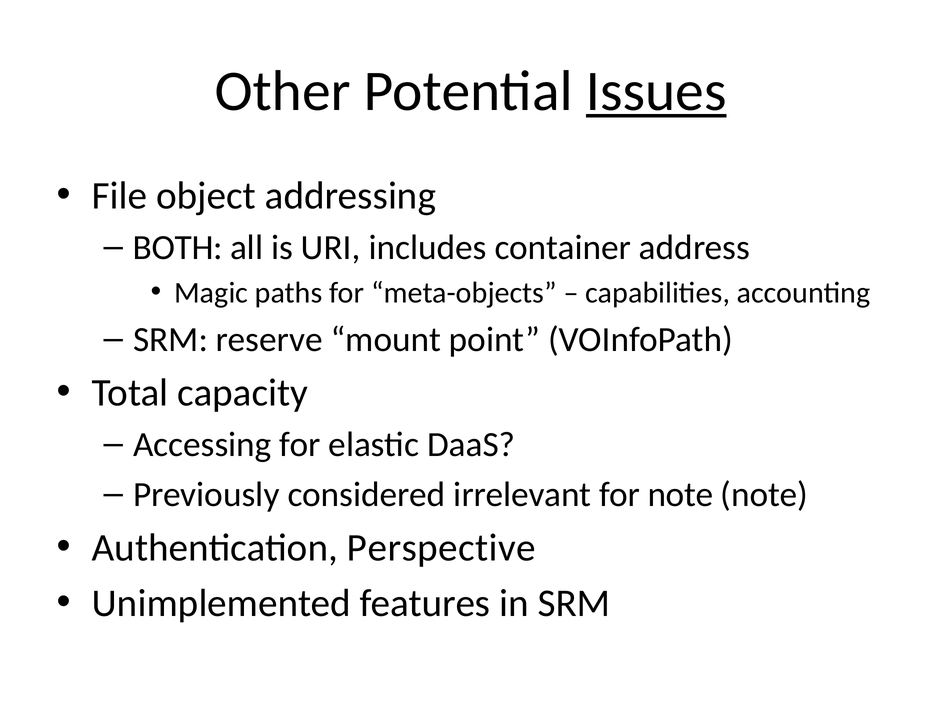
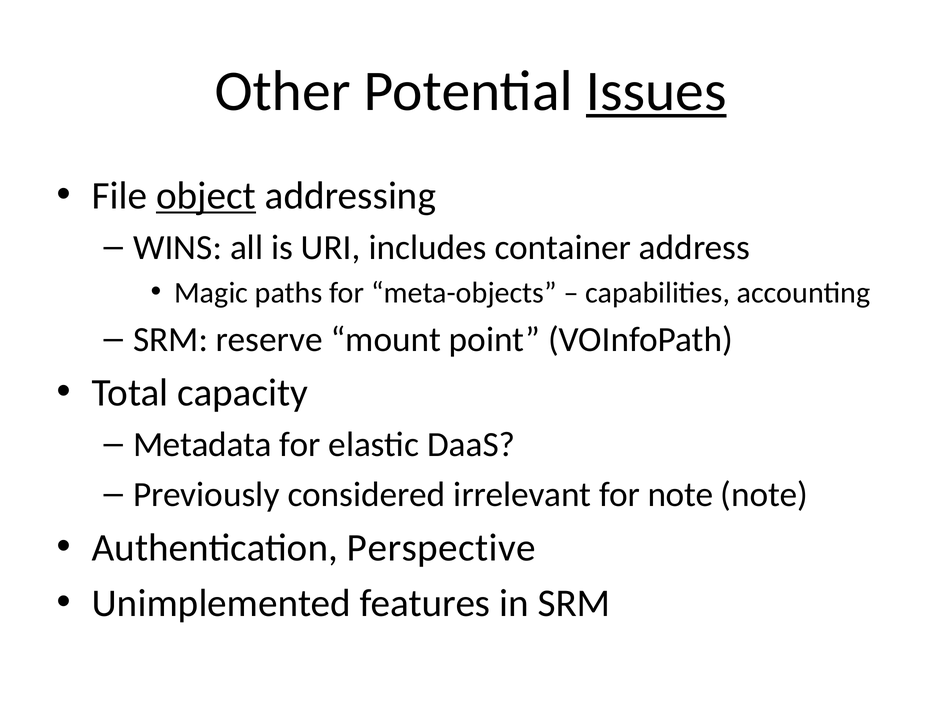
object underline: none -> present
BOTH: BOTH -> WINS
Accessing: Accessing -> Metadata
